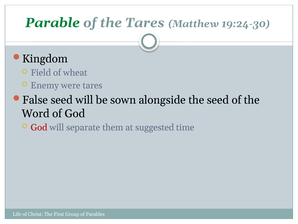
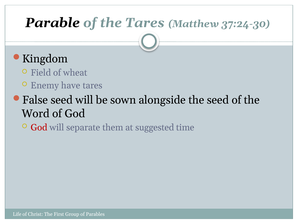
Parable colour: green -> black
19:24-30: 19:24-30 -> 37:24-30
were: were -> have
